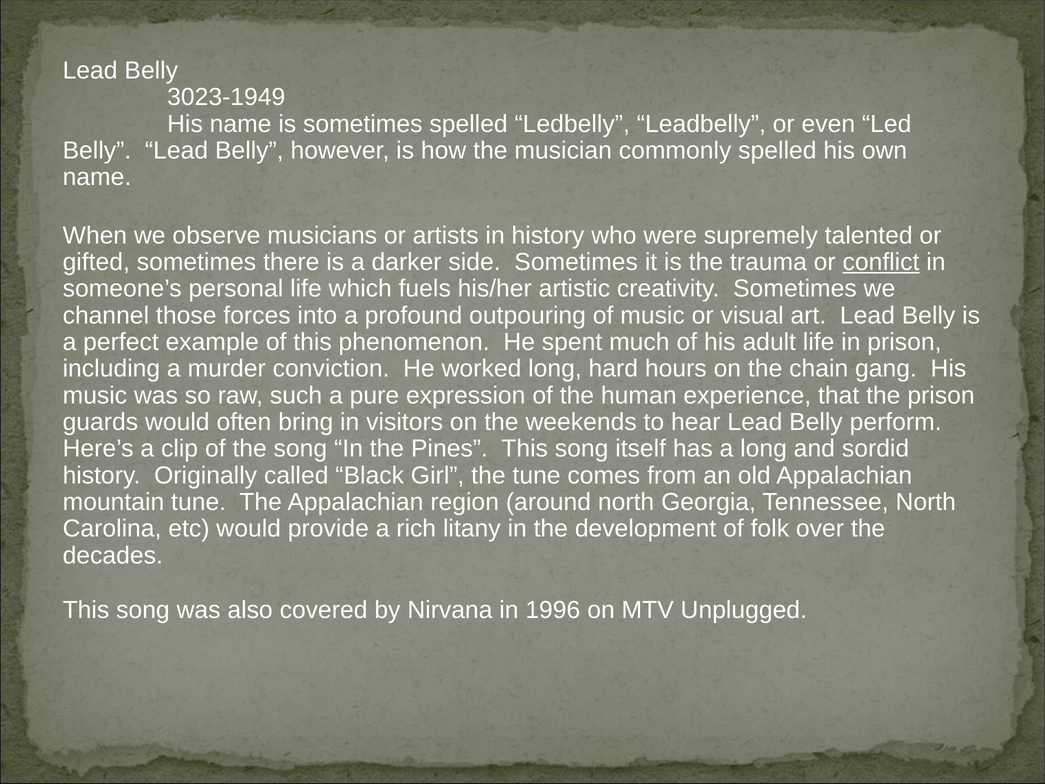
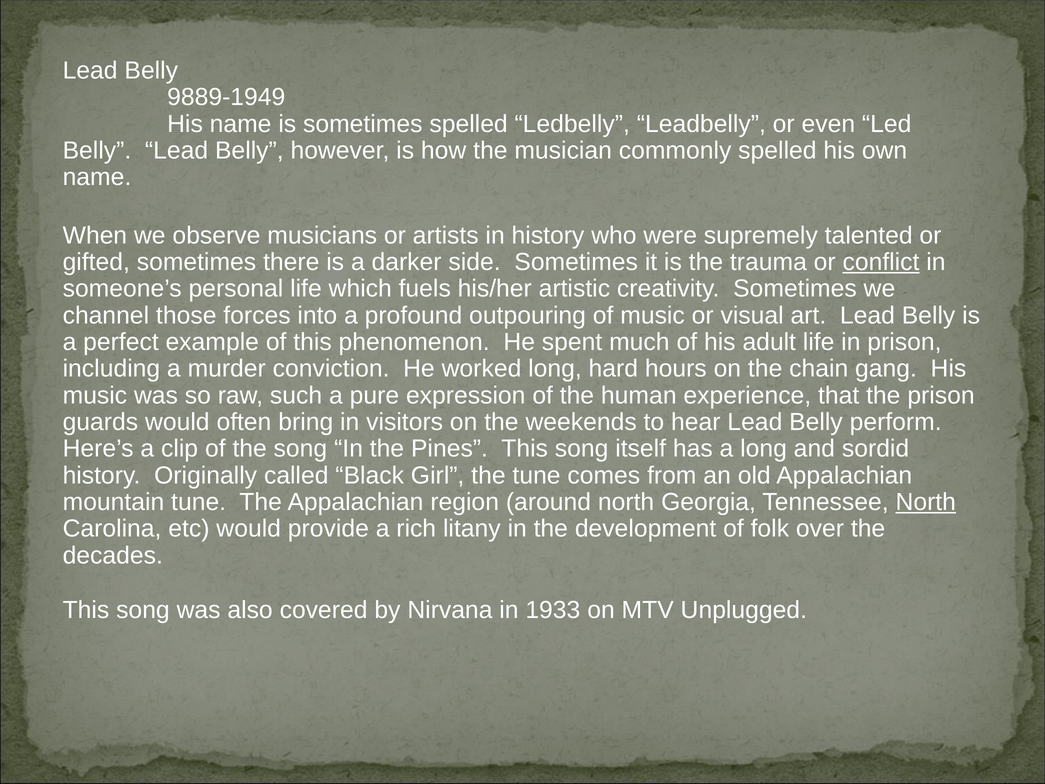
3023-1949: 3023-1949 -> 9889-1949
North at (926, 502) underline: none -> present
1996: 1996 -> 1933
